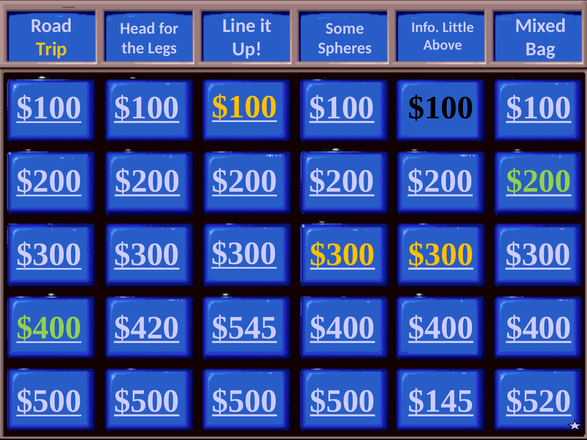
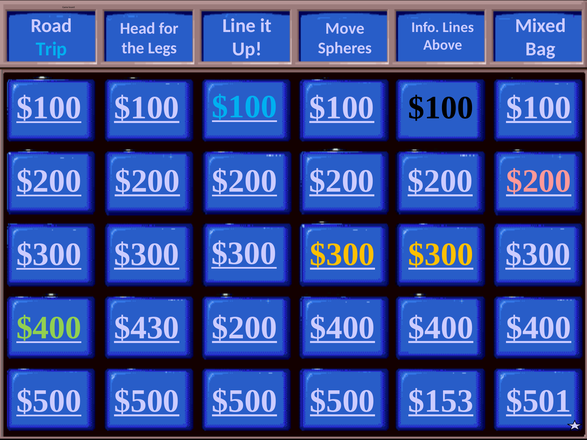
Little: Little -> Lines
Some: Some -> Move
Trip colour: yellow -> light blue
$100 at (245, 107) colour: yellow -> light blue
$200 at (539, 181) colour: light green -> pink
$420: $420 -> $430
$545 at (245, 328): $545 -> $200
$145: $145 -> $153
$520: $520 -> $501
